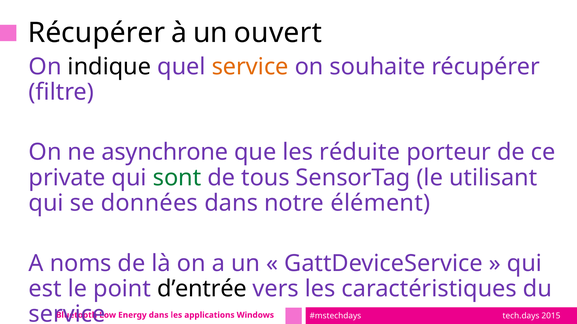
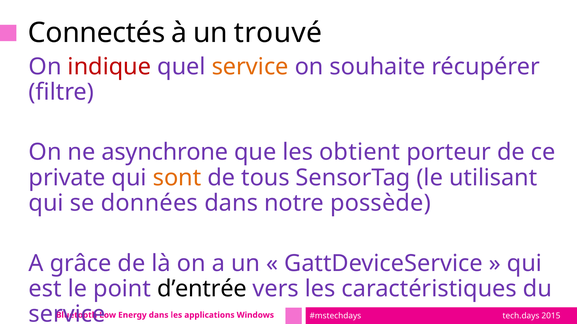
Récupérer at (96, 33): Récupérer -> Connectés
ouvert: ouvert -> trouvé
indique colour: black -> red
réduite: réduite -> obtient
sont colour: green -> orange
élément: élément -> possède
noms: noms -> grâce
